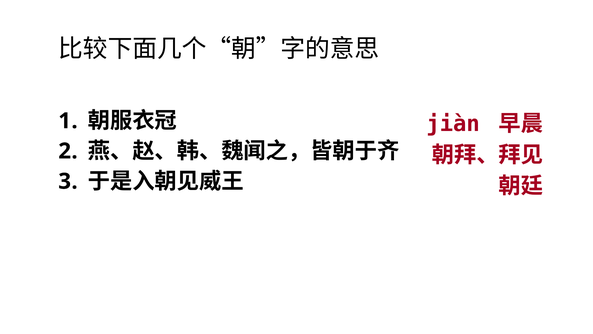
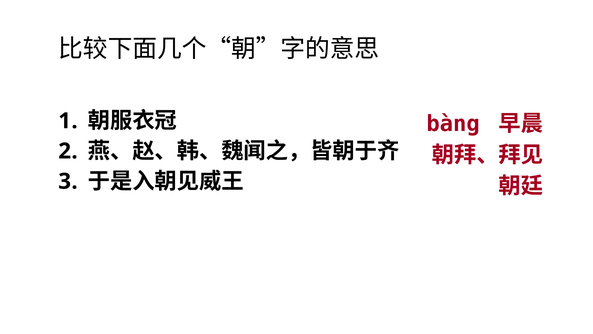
jiàn: jiàn -> bàng
